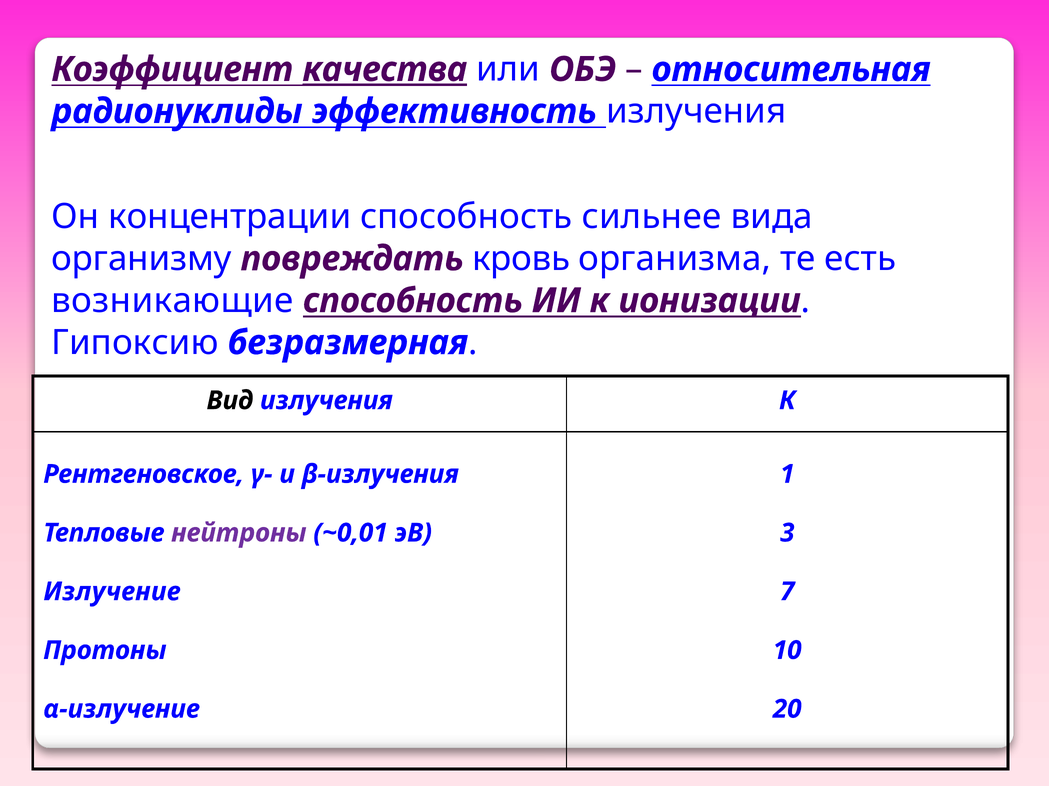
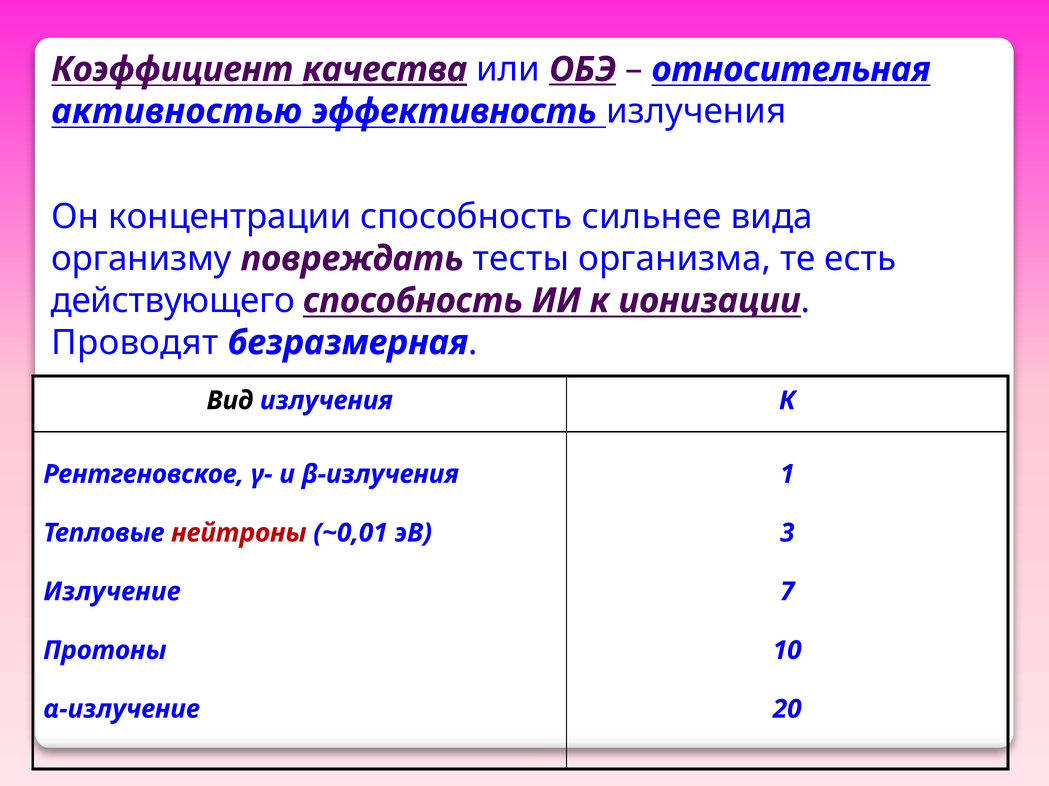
ОБЭ underline: none -> present
радионуклиды: радионуклиды -> активностью
кровь: кровь -> тесты
возникающие: возникающие -> действующего
Гипоксию: Гипоксию -> Проводят
нейтроны colour: purple -> red
